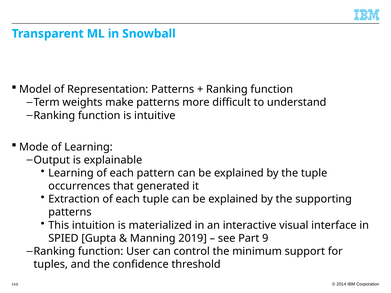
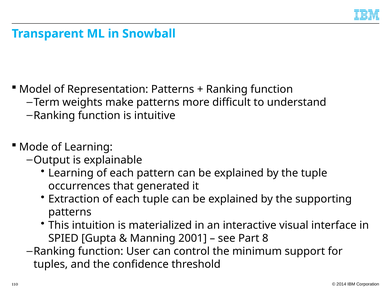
2019: 2019 -> 2001
9: 9 -> 8
